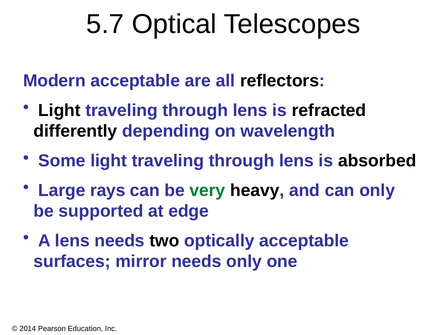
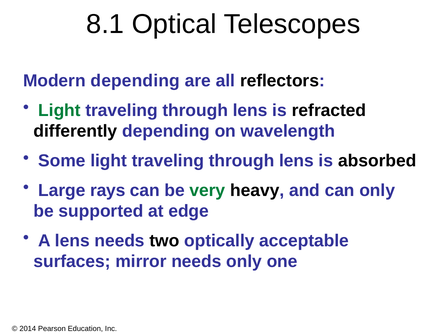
5.7: 5.7 -> 8.1
Modern acceptable: acceptable -> depending
Light at (60, 110) colour: black -> green
